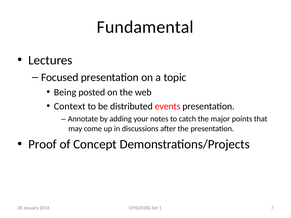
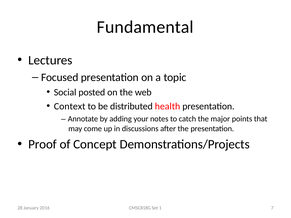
Being: Being -> Social
events: events -> health
